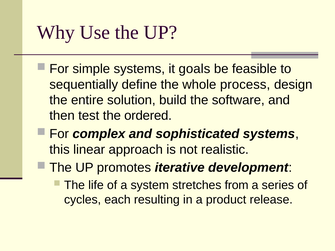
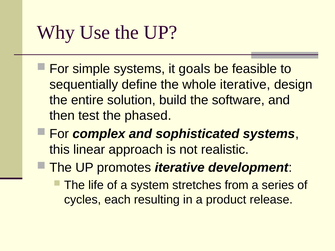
whole process: process -> iterative
ordered: ordered -> phased
